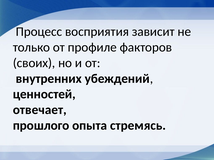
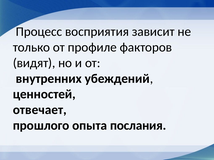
своих: своих -> видят
стремясь: стремясь -> послания
